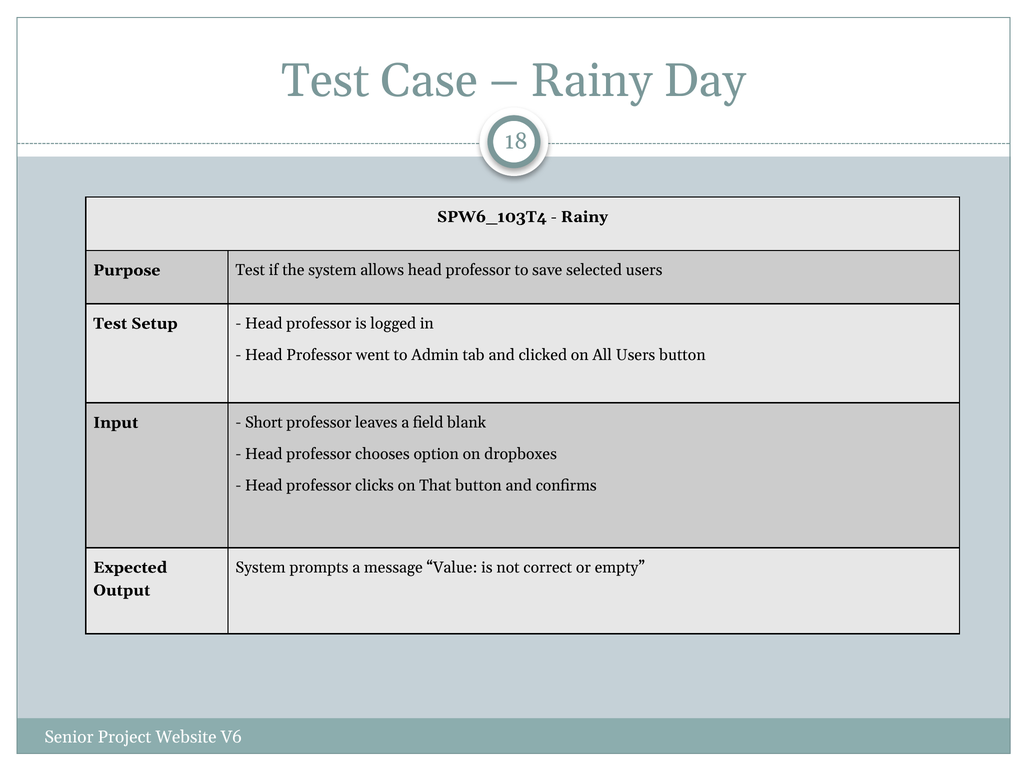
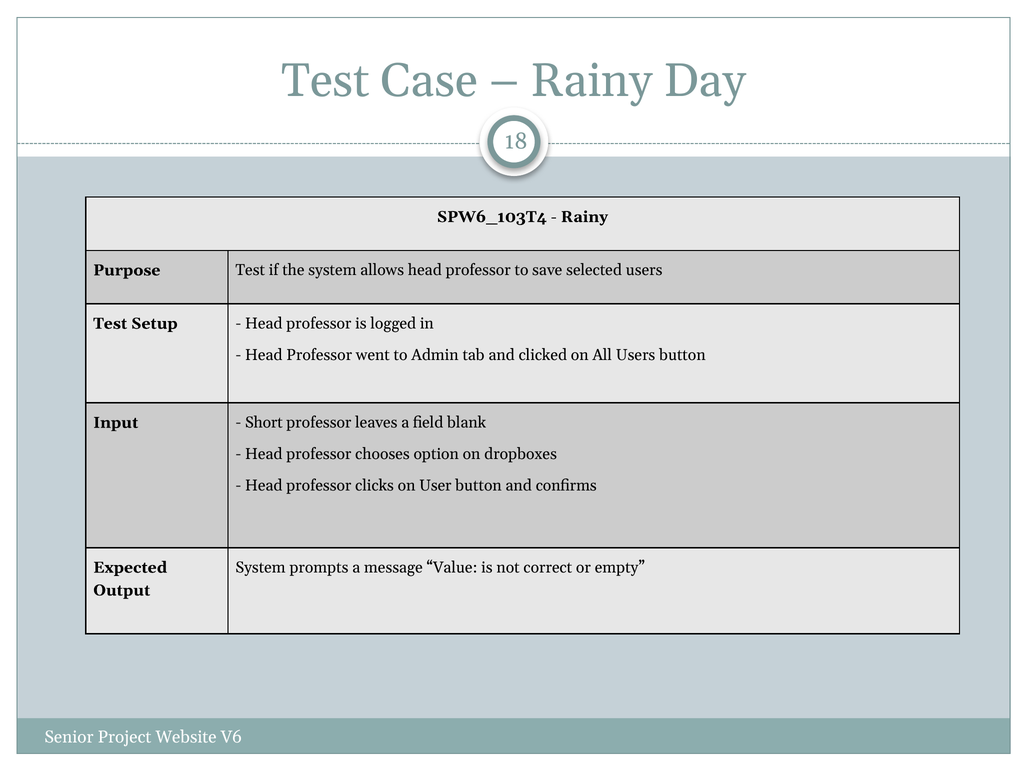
That: That -> User
